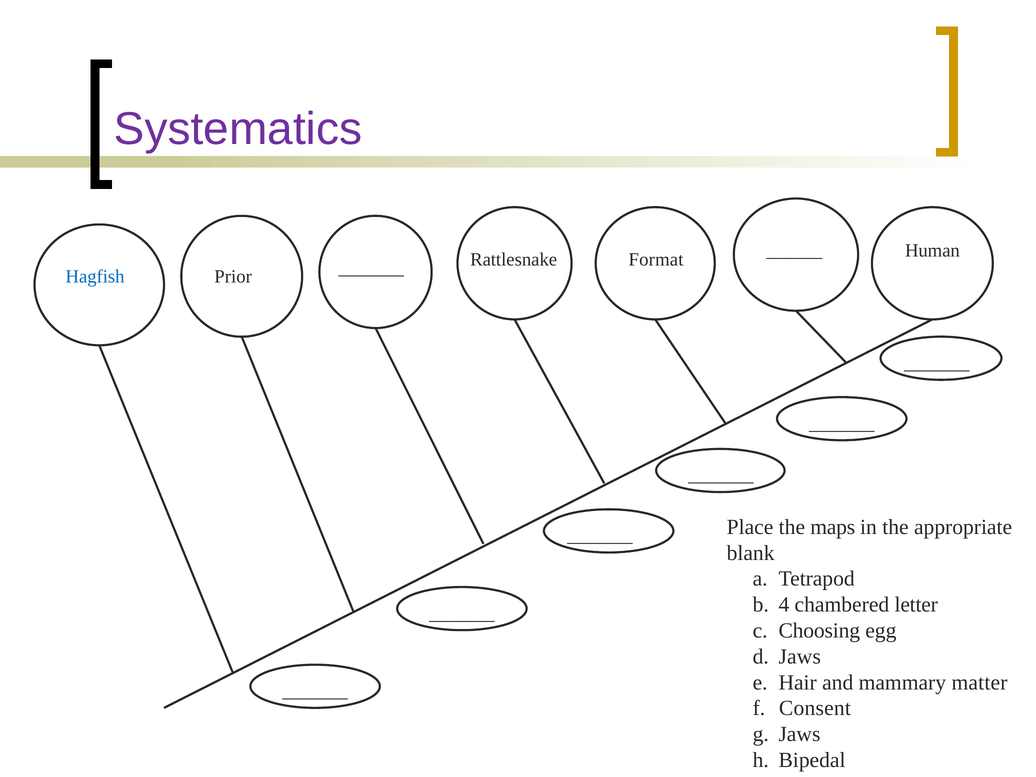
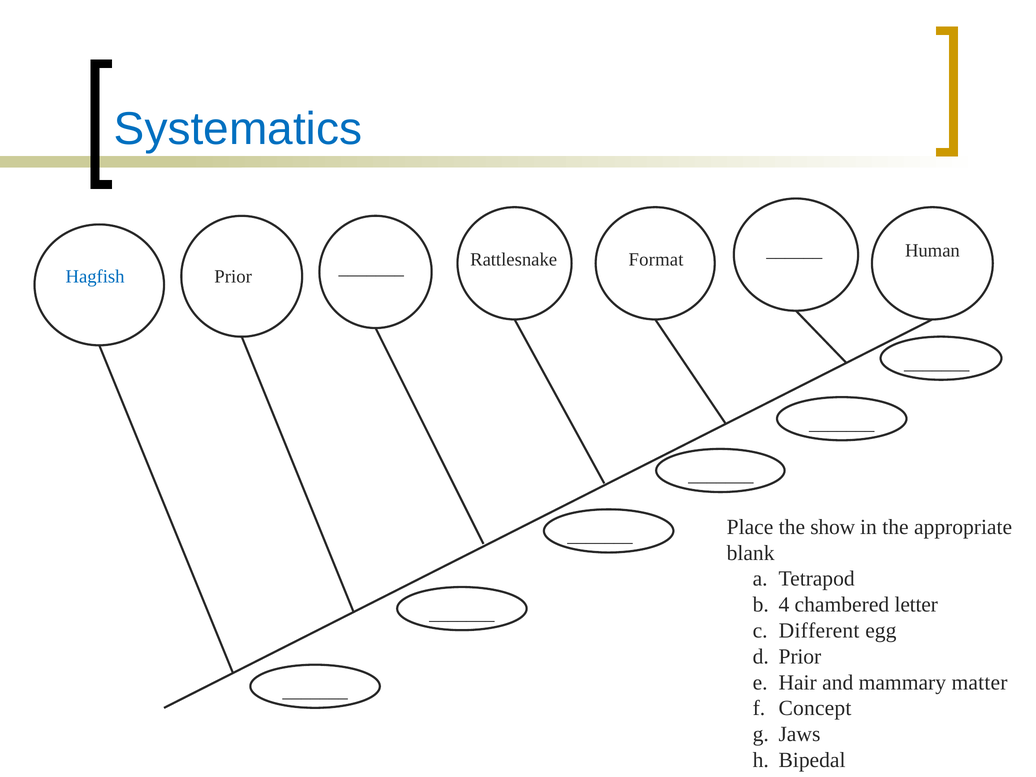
Systematics colour: purple -> blue
maps: maps -> show
Choosing: Choosing -> Different
Jaws at (800, 657): Jaws -> Prior
Consent: Consent -> Concept
